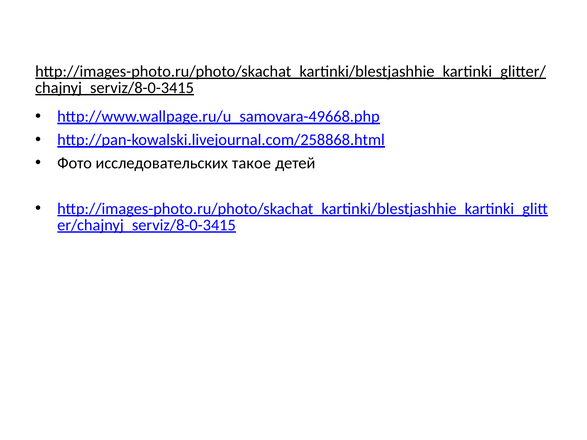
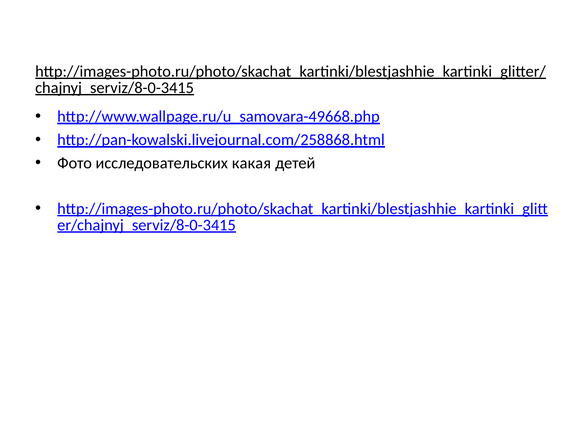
такое: такое -> какая
